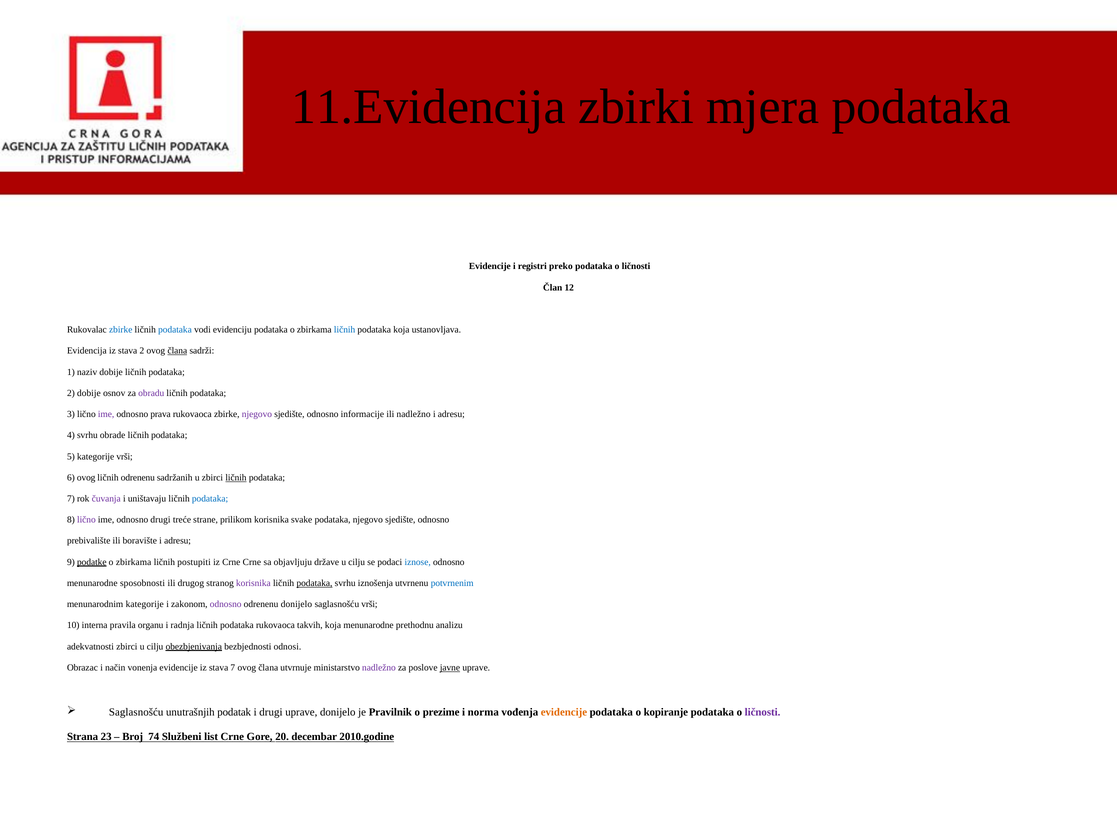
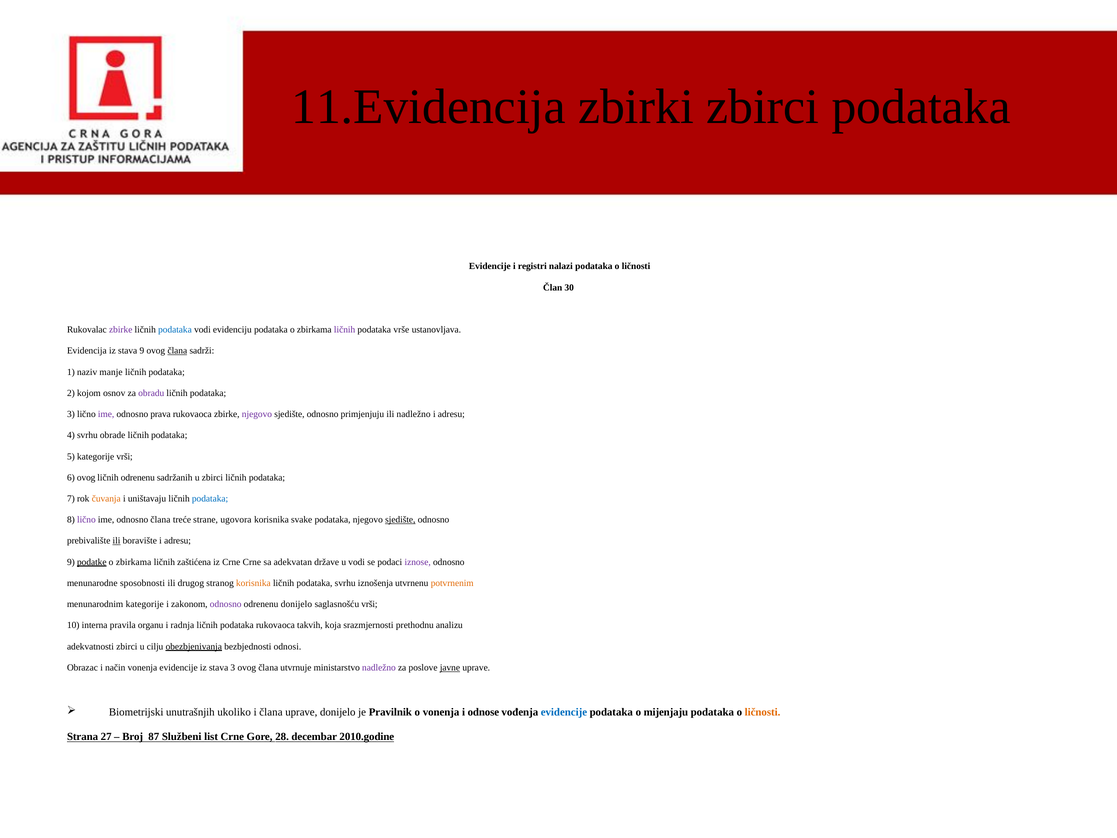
zbirki mjera: mjera -> zbirci
preko: preko -> nalazi
12: 12 -> 30
zbirke at (121, 330) colour: blue -> purple
ličnih at (345, 330) colour: blue -> purple
podataka koja: koja -> vrše
stava 2: 2 -> 9
naziv dobije: dobije -> manje
2 dobije: dobije -> kojom
informacije: informacije -> primjenjuju
ličnih at (236, 477) underline: present -> none
čuvanja colour: purple -> orange
odnosno drugi: drugi -> člana
prilikom: prilikom -> ugovora
sjedište at (400, 520) underline: none -> present
ili at (117, 541) underline: none -> present
postupiti: postupiti -> zaštićena
objavljuju: objavljuju -> adekvatan
države u cilju: cilju -> vodi
iznose colour: blue -> purple
korisnika at (253, 583) colour: purple -> orange
podataka at (315, 583) underline: present -> none
potvrnenim colour: blue -> orange
koja menunarodne: menunarodne -> srazmjernosti
stava 7: 7 -> 3
Saglasnošću at (136, 712): Saglasnošću -> Biometrijski
podatak: podatak -> ukoliko
i drugi: drugi -> člana
o prezime: prezime -> vonenja
norma: norma -> odnose
evidencije at (564, 712) colour: orange -> blue
kopiranje: kopiranje -> mijenjaju
ličnosti at (763, 712) colour: purple -> orange
23: 23 -> 27
74: 74 -> 87
20: 20 -> 28
